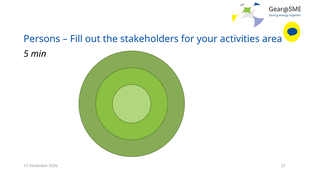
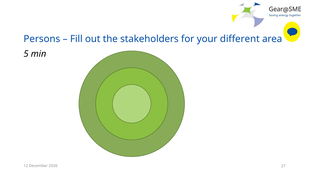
activities: activities -> different
